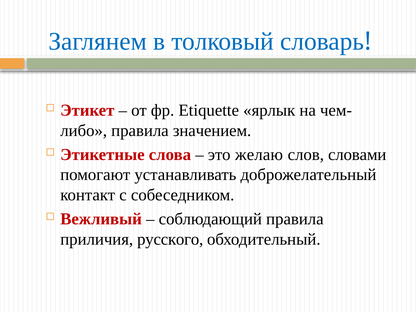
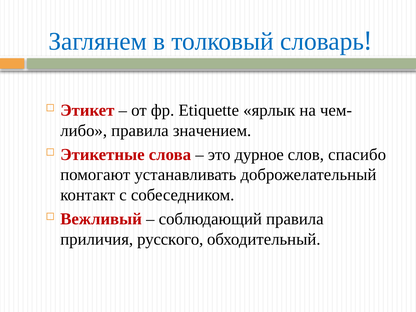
желаю: желаю -> дурное
словами: словами -> спасибо
